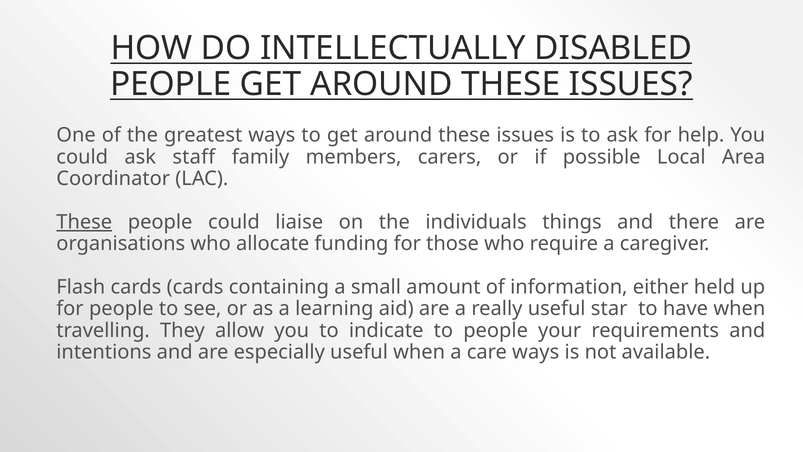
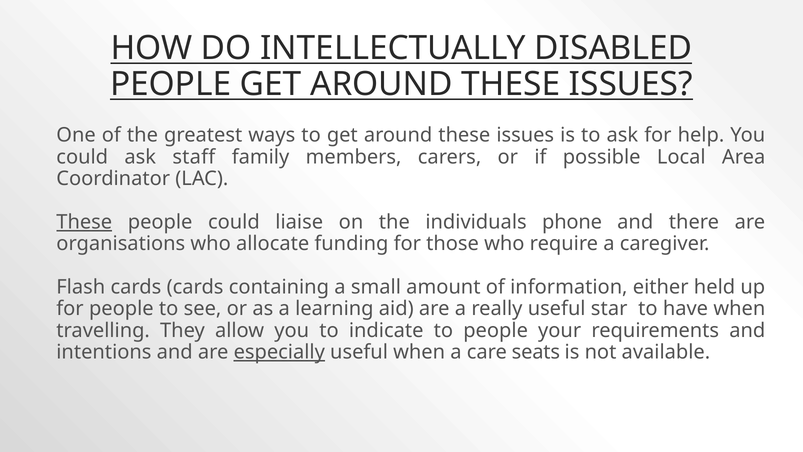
things: things -> phone
especially underline: none -> present
care ways: ways -> seats
